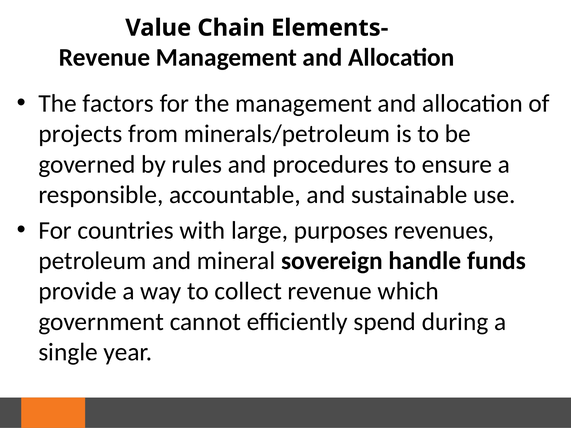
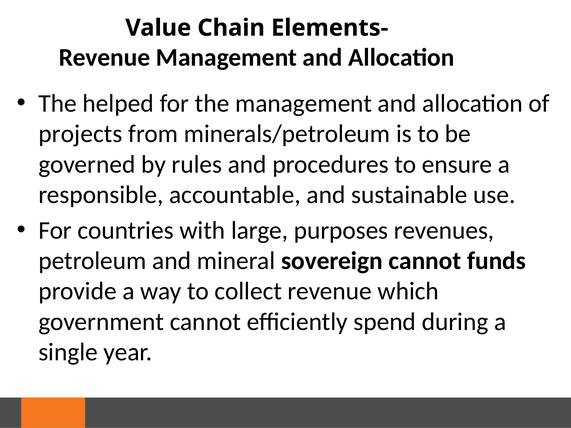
factors: factors -> helped
sovereign handle: handle -> cannot
